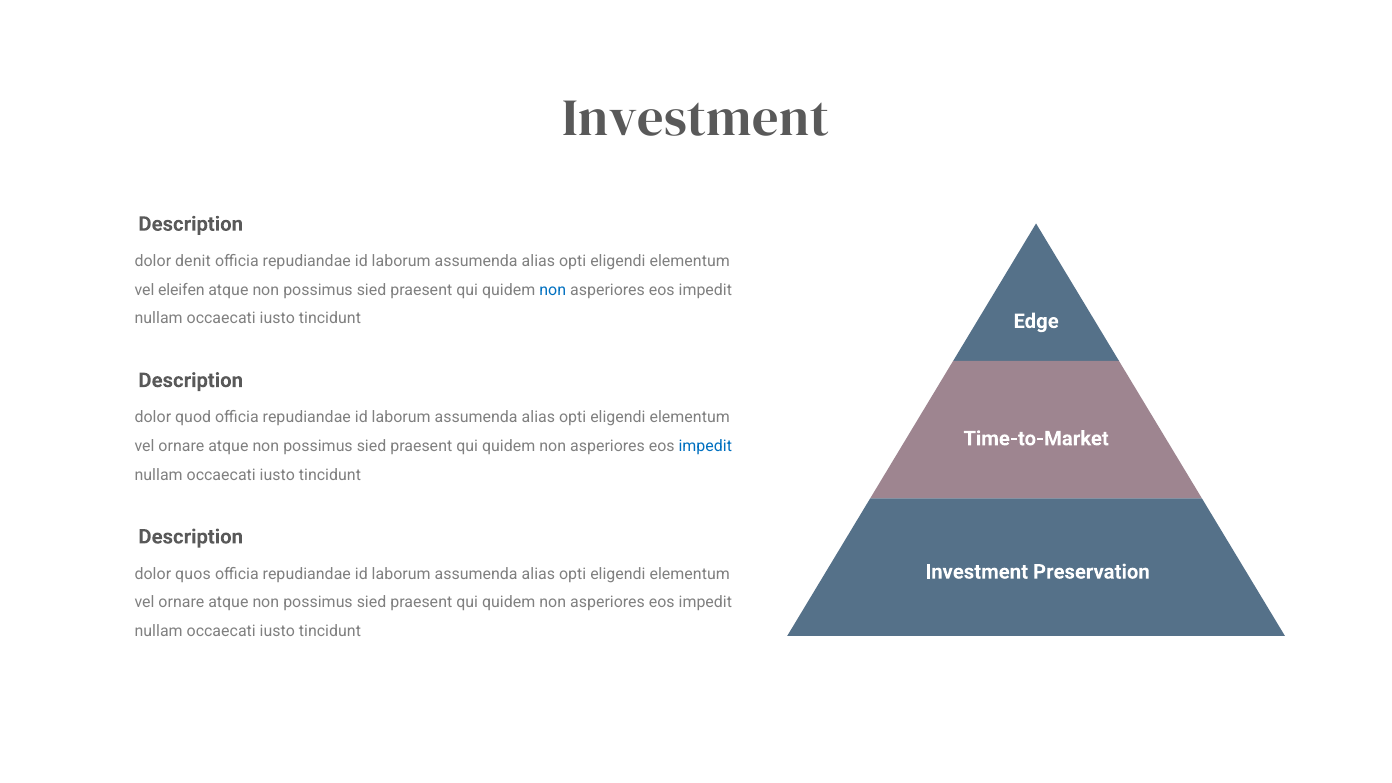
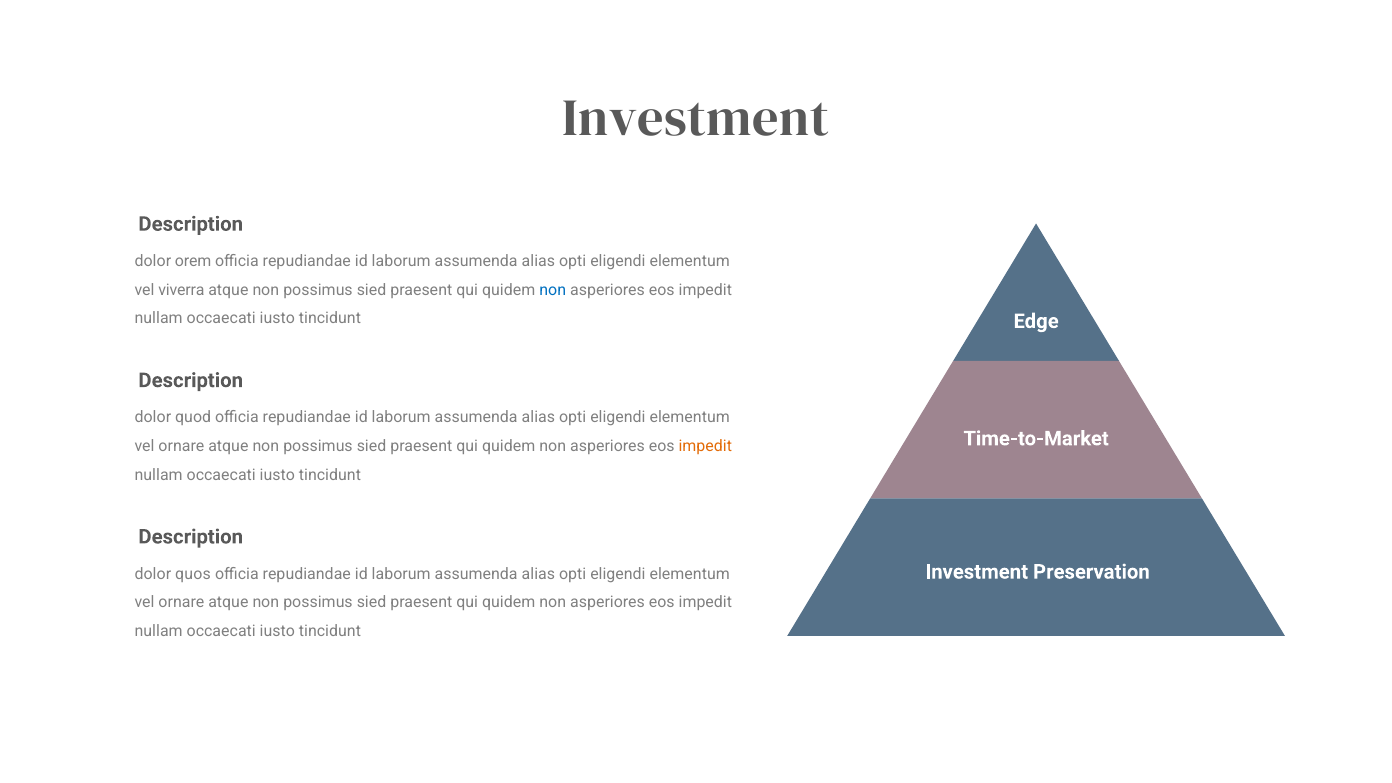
denit: denit -> orem
eleifen: eleifen -> viverra
impedit at (705, 446) colour: blue -> orange
